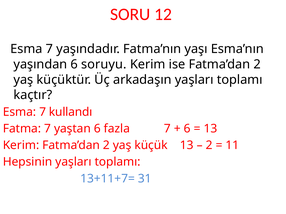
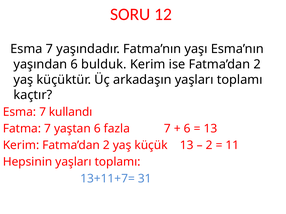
soruyu: soruyu -> bulduk
